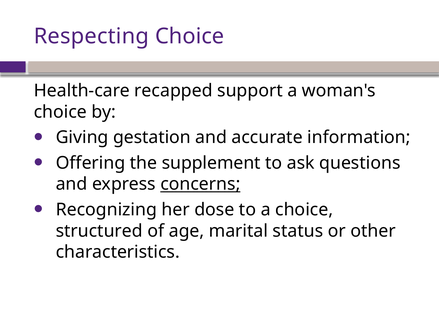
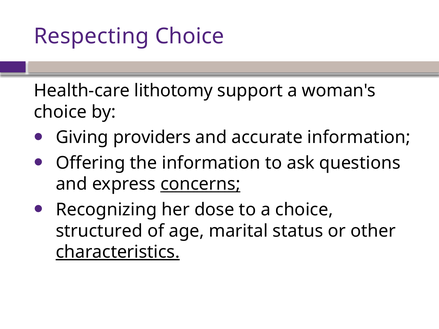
recapped: recapped -> lithotomy
gestation: gestation -> providers
the supplement: supplement -> information
characteristics underline: none -> present
